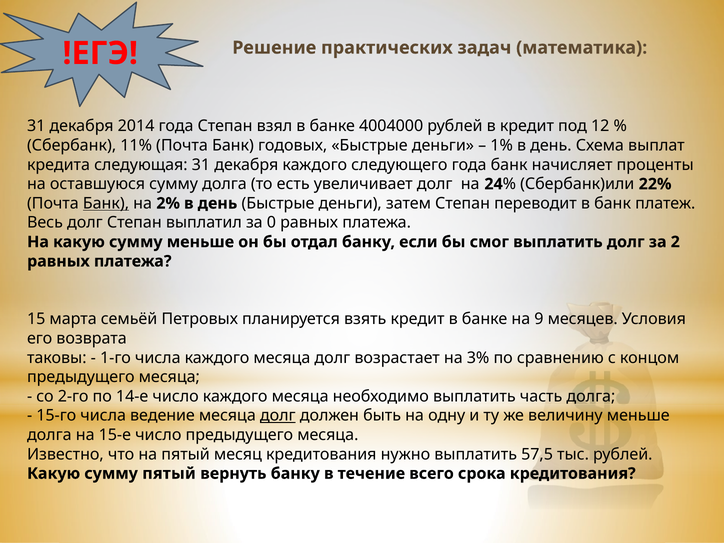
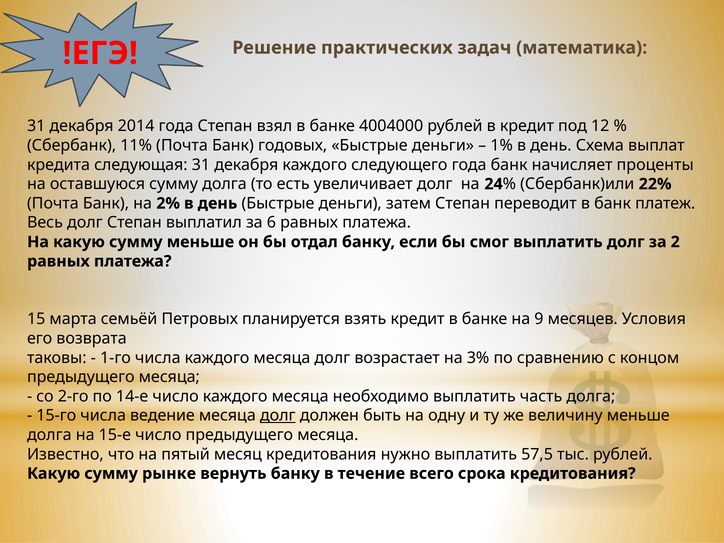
Банк at (106, 203) underline: present -> none
0: 0 -> 6
сумму пятый: пятый -> рынке
